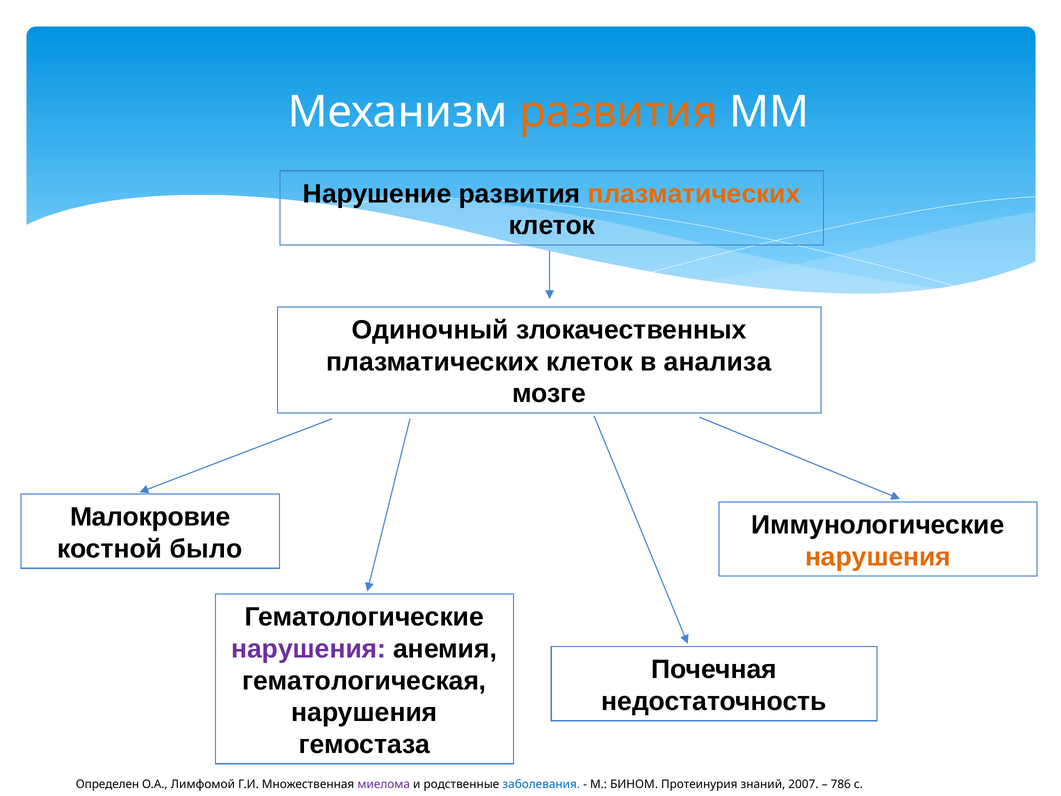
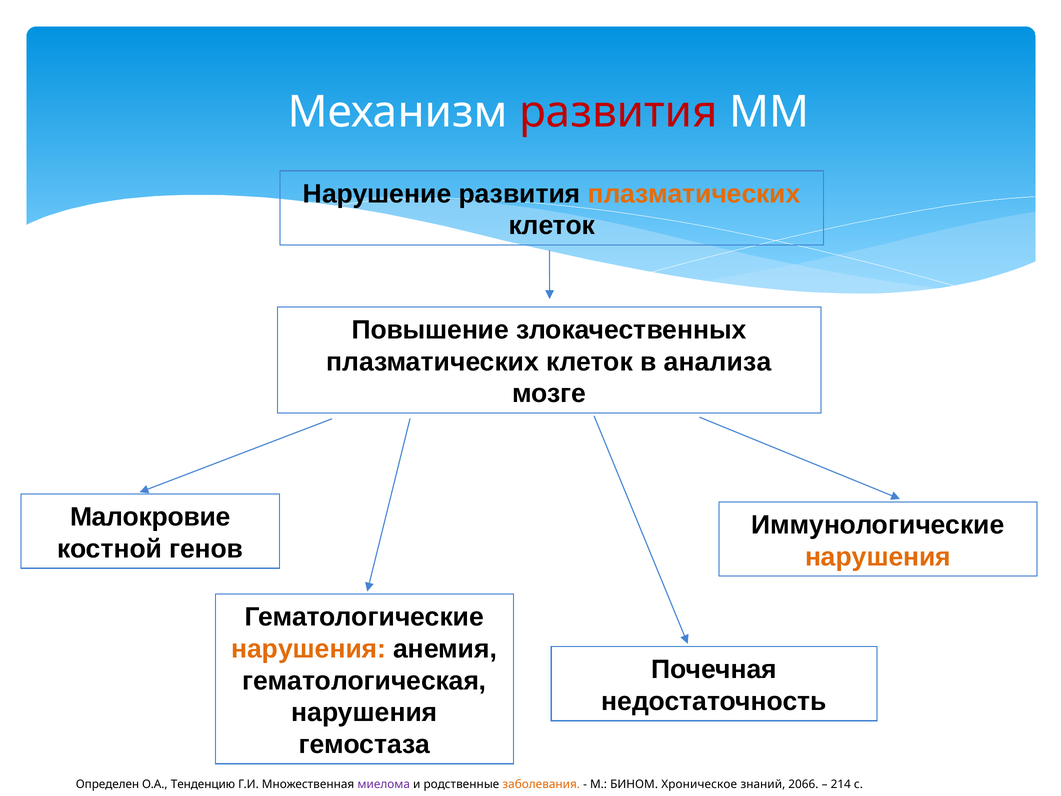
развития at (619, 112) colour: orange -> red
Одиночный: Одиночный -> Повышение
было: было -> генов
нарушения at (309, 649) colour: purple -> orange
Лимфомой: Лимфомой -> Тенденцию
заболевания colour: blue -> orange
Протеинурия: Протеинурия -> Хроническое
2007: 2007 -> 2066
786: 786 -> 214
